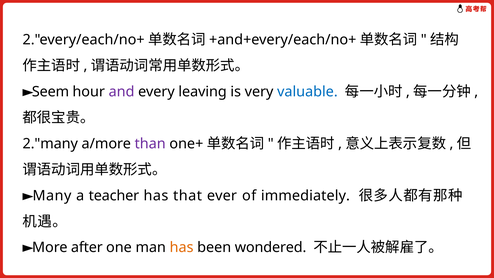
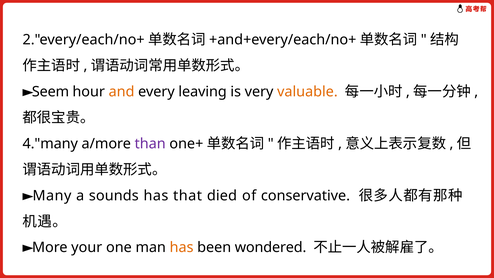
and colour: purple -> orange
valuable colour: blue -> orange
2."many: 2."many -> 4."many
teacher: teacher -> sounds
ever: ever -> died
immediately: immediately -> conservative
after: after -> your
